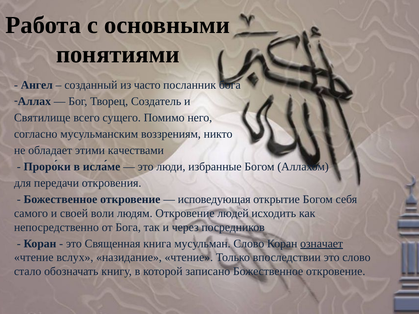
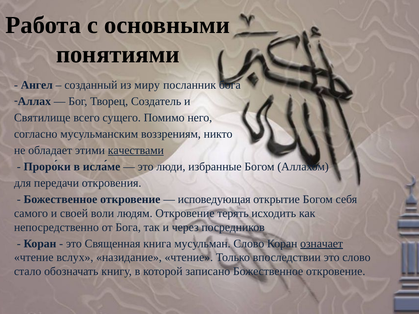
часто: часто -> миру
качествами underline: none -> present
людей: людей -> терять
